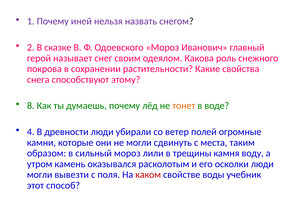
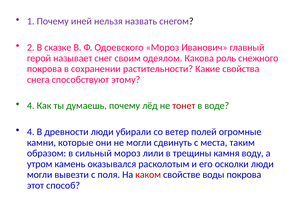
8 at (31, 106): 8 -> 4
тонет colour: orange -> red
воды учебник: учебник -> покрова
